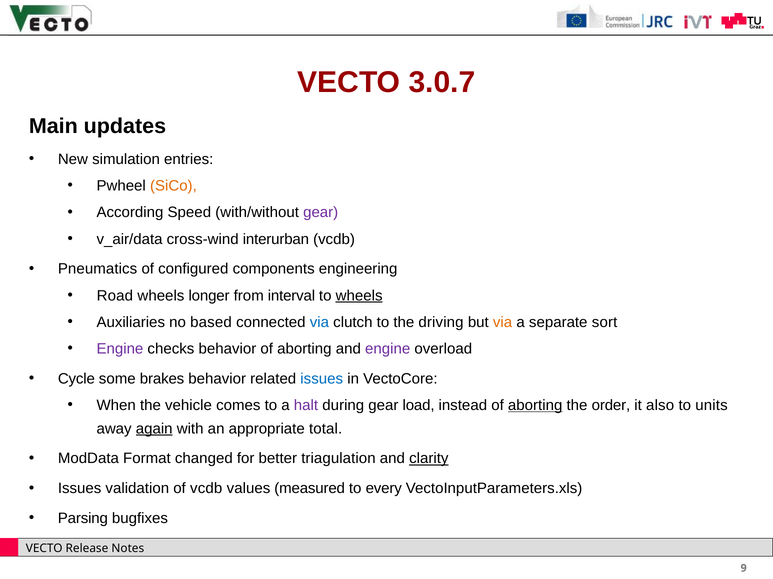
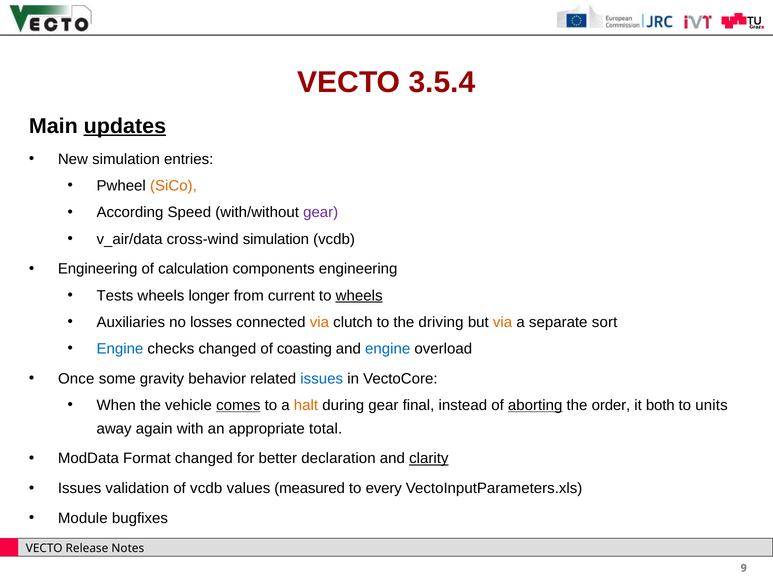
3.0.7: 3.0.7 -> 3.5.4
updates underline: none -> present
cross-wind interurban: interurban -> simulation
Pneumatics at (98, 269): Pneumatics -> Engineering
configured: configured -> calculation
Road: Road -> Tests
interval: interval -> current
based: based -> losses
via at (319, 323) colour: blue -> orange
Engine at (120, 349) colour: purple -> blue
checks behavior: behavior -> changed
aborting at (304, 349): aborting -> coasting
engine at (388, 349) colour: purple -> blue
Cycle: Cycle -> Once
brakes: brakes -> gravity
comes underline: none -> present
halt colour: purple -> orange
load: load -> final
also: also -> both
again underline: present -> none
triagulation: triagulation -> declaration
Parsing: Parsing -> Module
